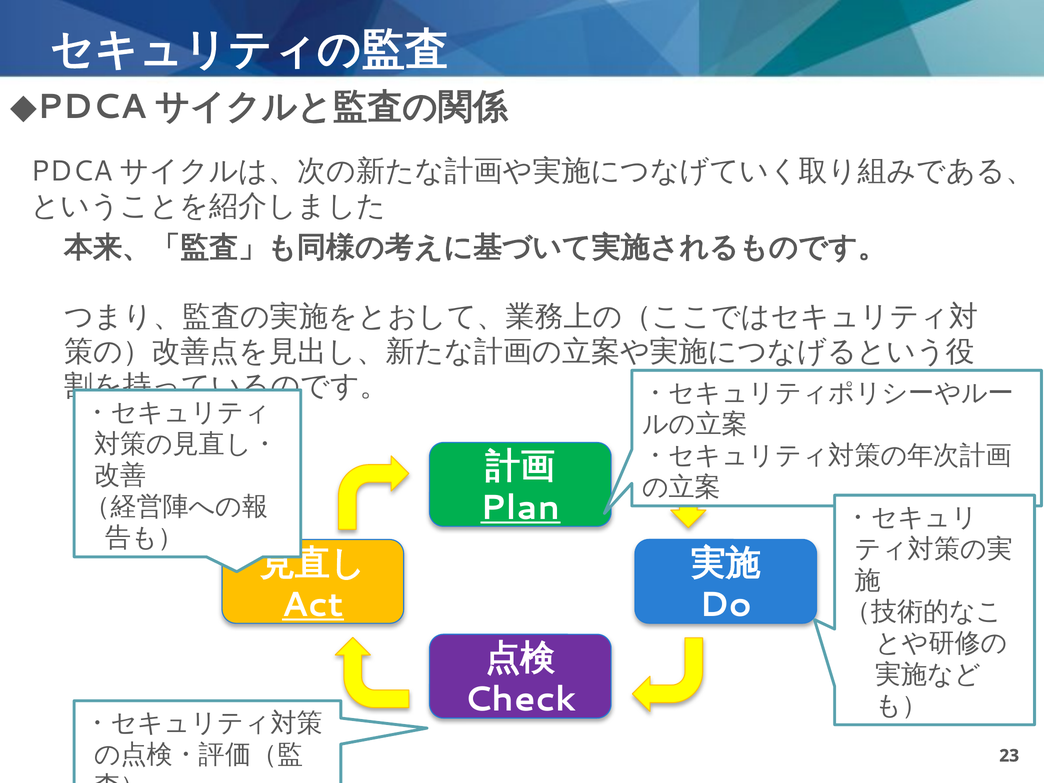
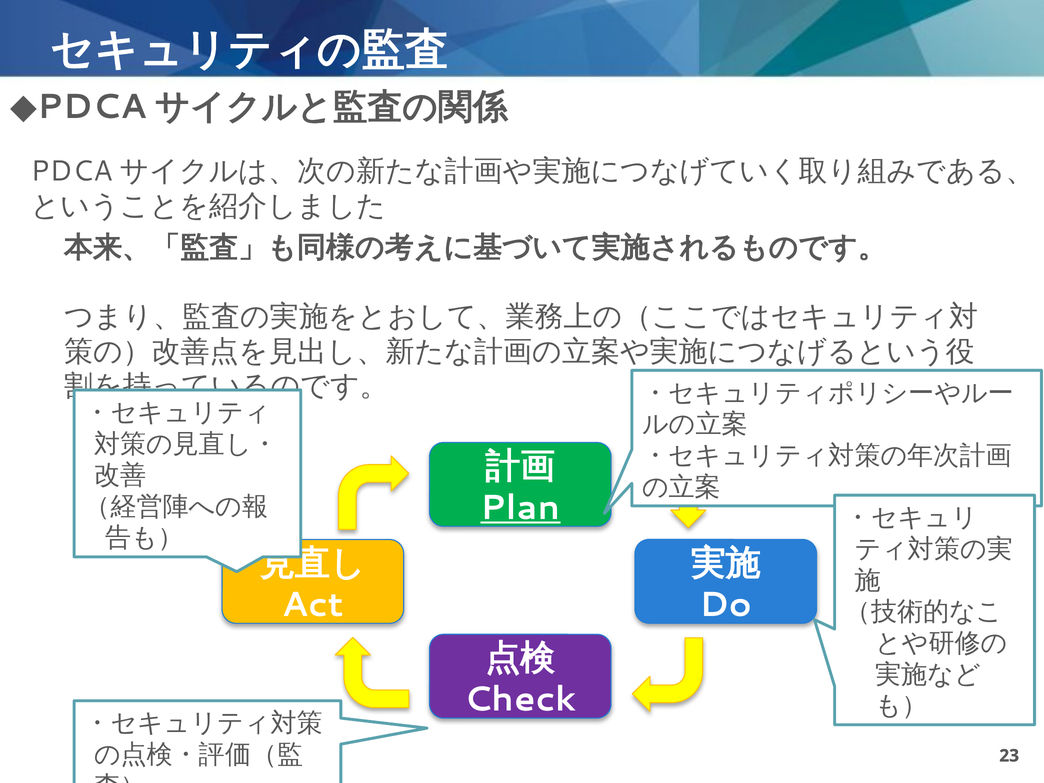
Act underline: present -> none
